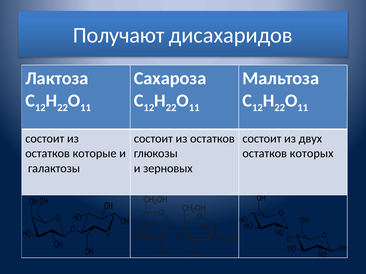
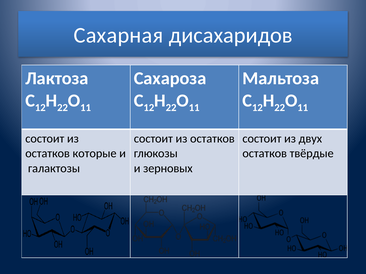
Получают: Получают -> Сахарная
которых: которых -> твёрдые
